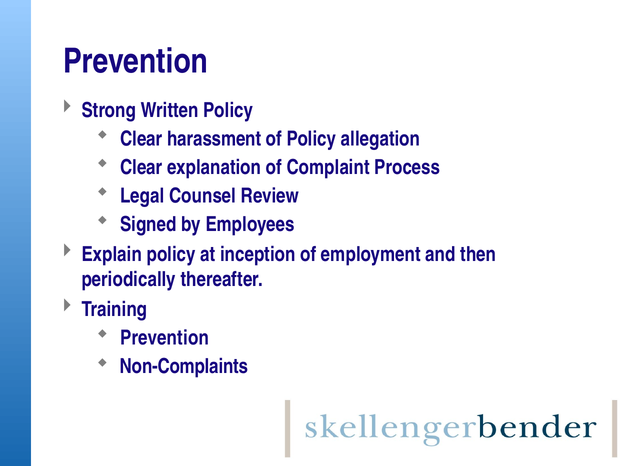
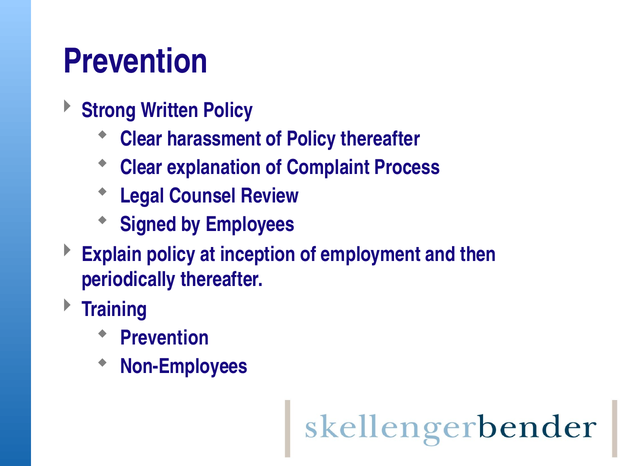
Policy allegation: allegation -> thereafter
Non-Complaints: Non-Complaints -> Non-Employees
